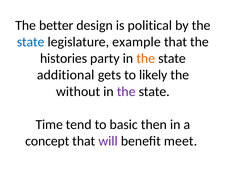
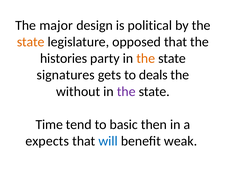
better: better -> major
state at (31, 42) colour: blue -> orange
example: example -> opposed
additional: additional -> signatures
likely: likely -> deals
concept: concept -> expects
will colour: purple -> blue
meet: meet -> weak
